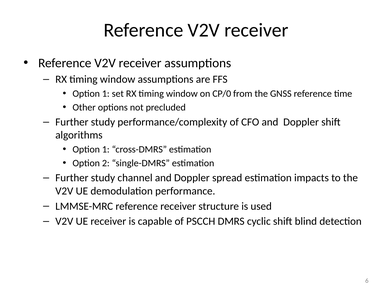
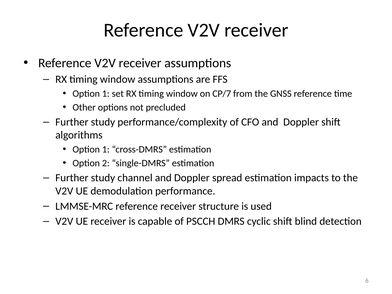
CP/0: CP/0 -> CP/7
